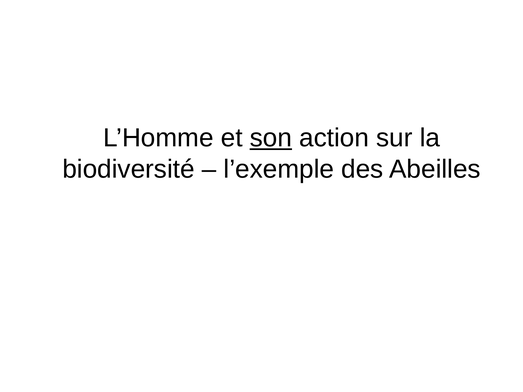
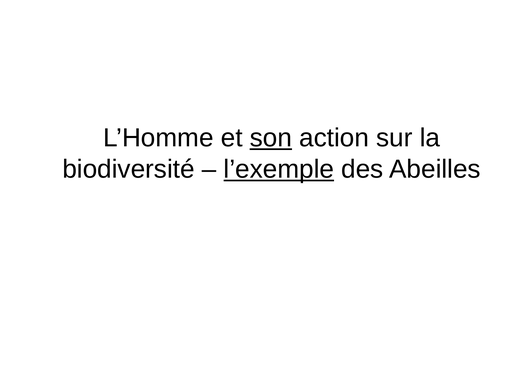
l’exemple underline: none -> present
